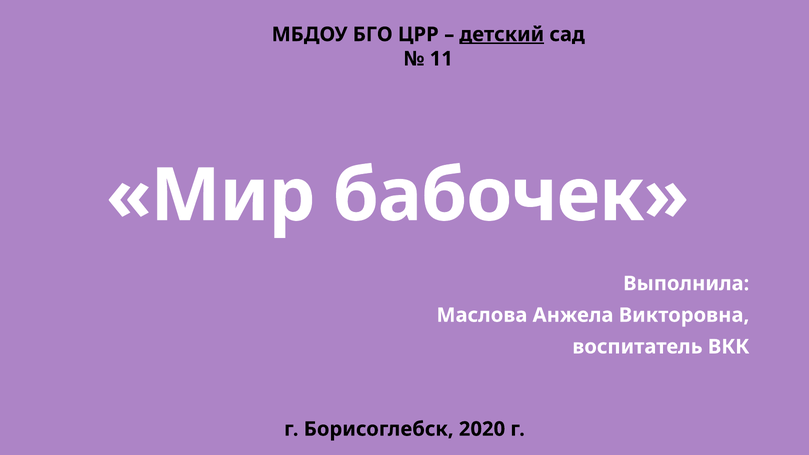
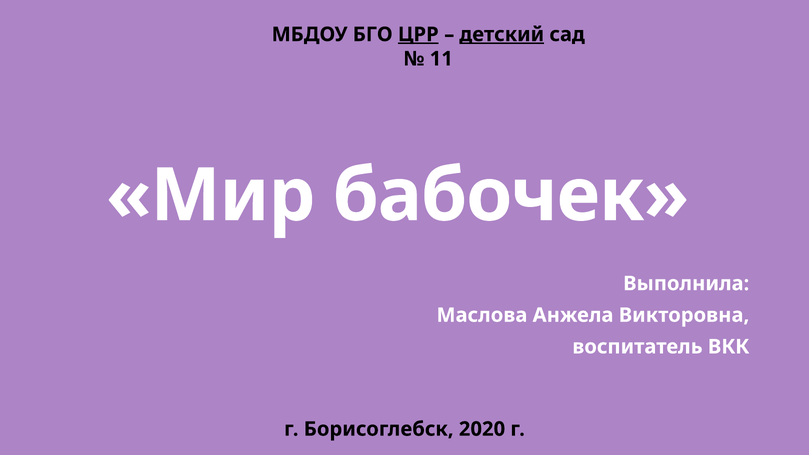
ЦРР underline: none -> present
